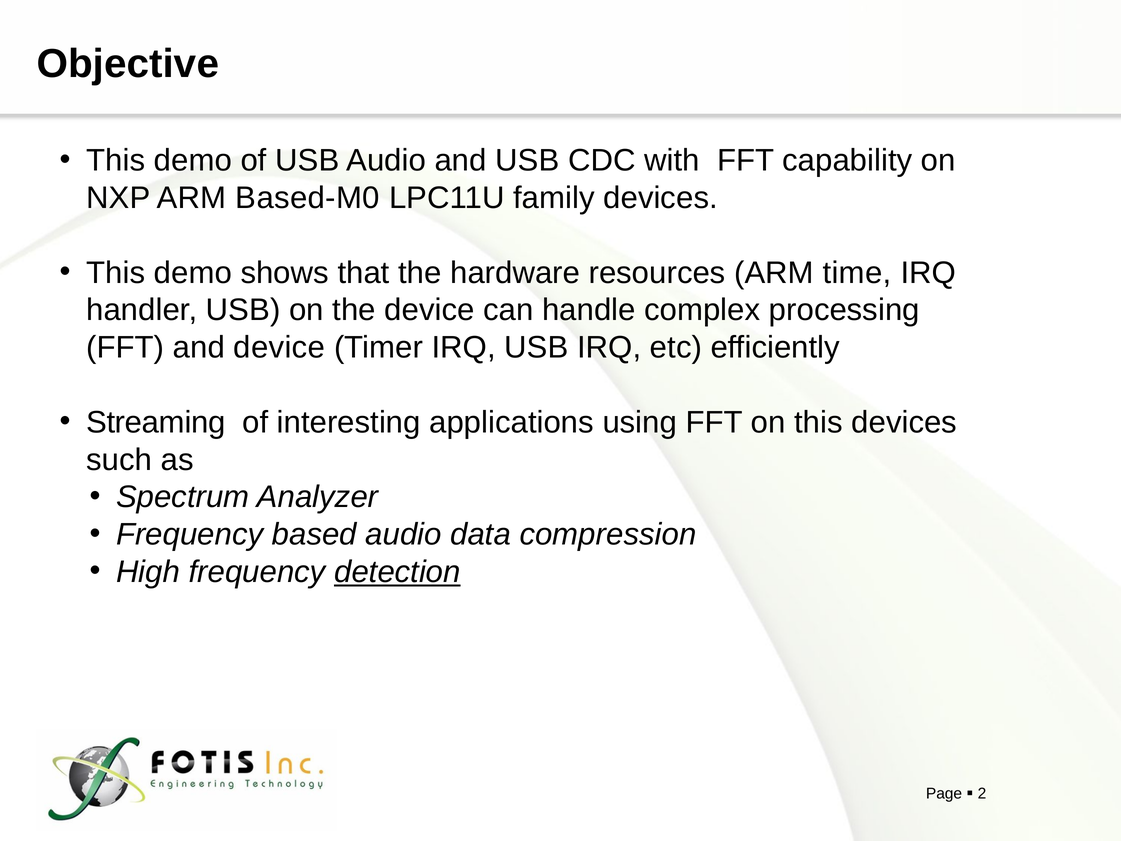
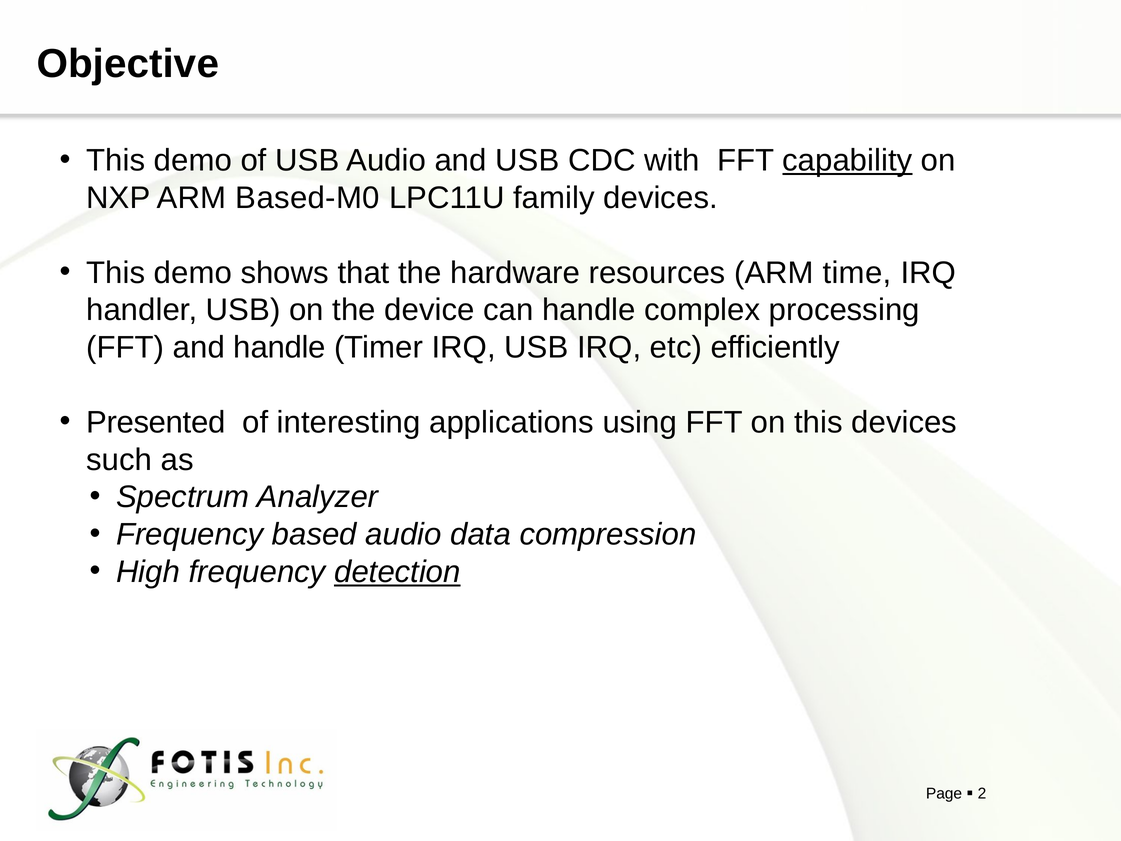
capability underline: none -> present
and device: device -> handle
Streaming: Streaming -> Presented
